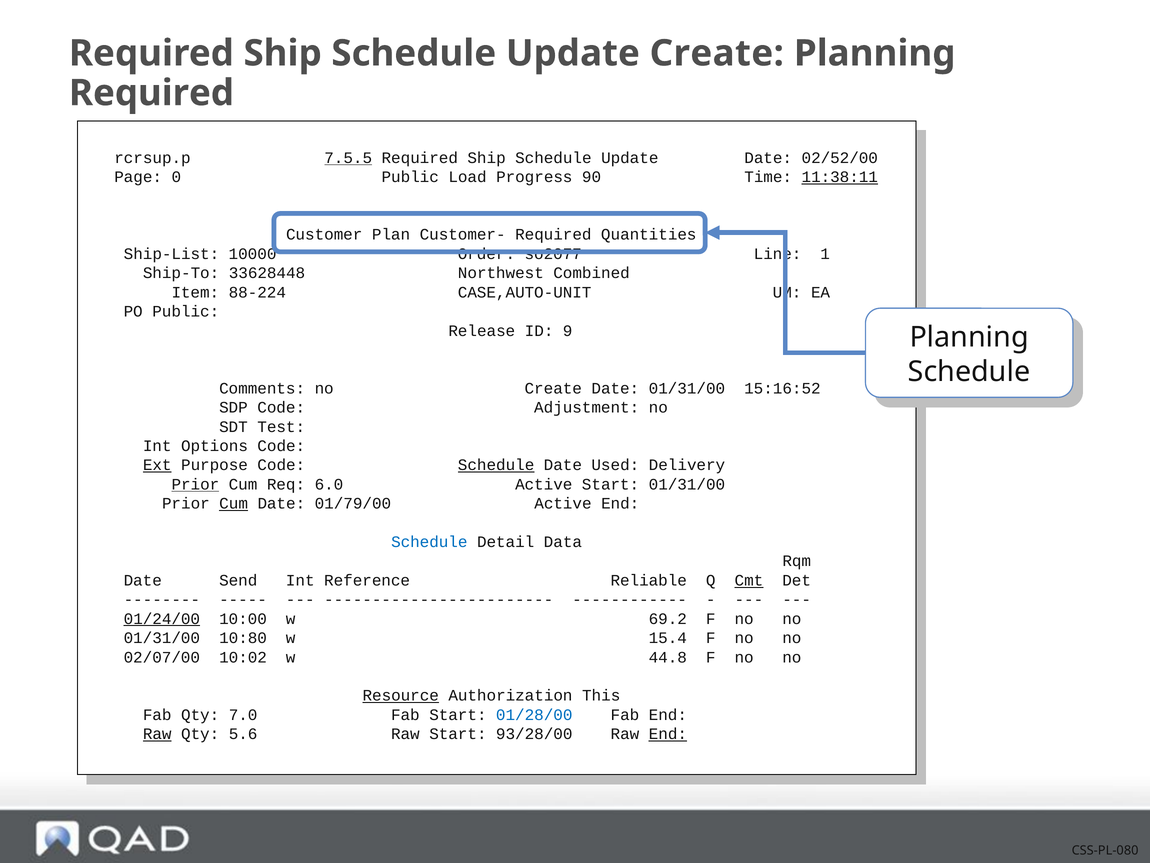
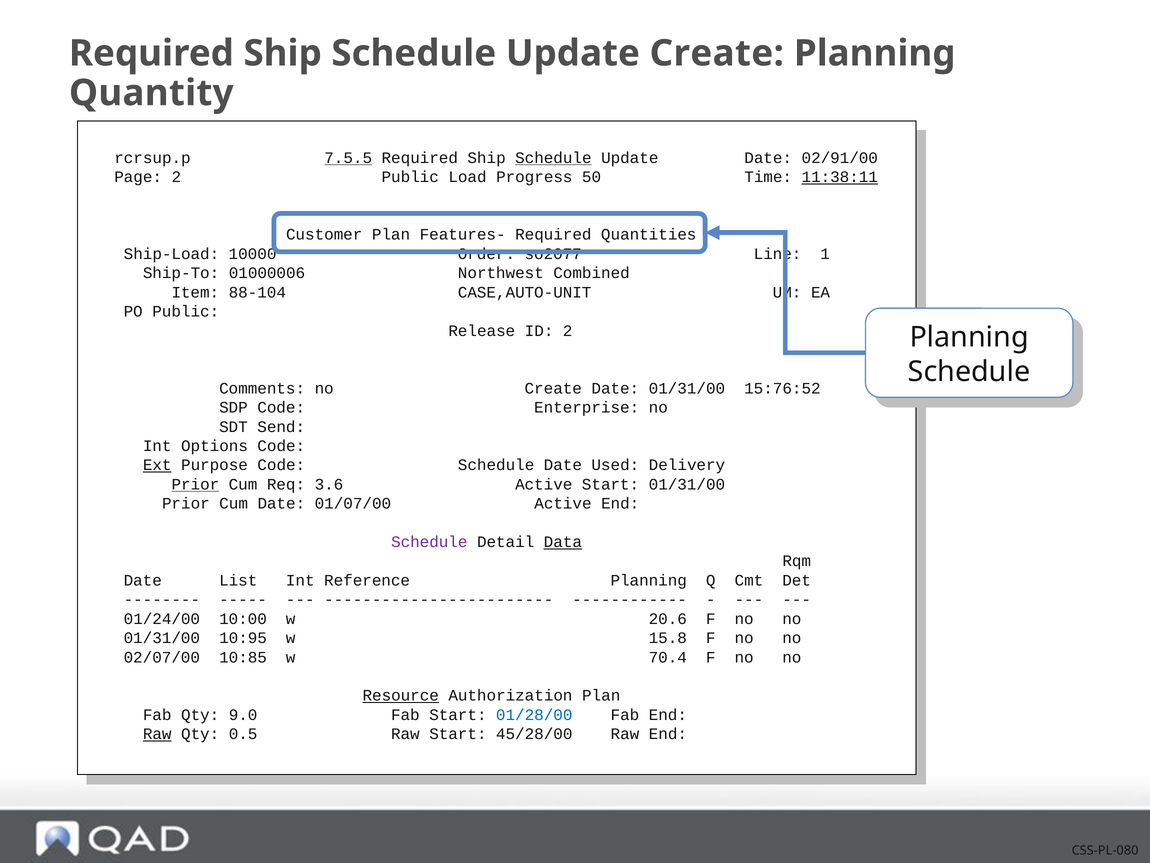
Required at (151, 93): Required -> Quantity
Schedule at (553, 158) underline: none -> present
02/52/00: 02/52/00 -> 02/91/00
Page 0: 0 -> 2
90: 90 -> 50
Customer-: Customer- -> Features-
Ship-List: Ship-List -> Ship-Load
33628448: 33628448 -> 01000006
88-224: 88-224 -> 88-104
ID 9: 9 -> 2
15:16:52: 15:16:52 -> 15:76:52
Adjustment: Adjustment -> Enterprise
Test: Test -> Send
Schedule at (496, 465) underline: present -> none
6.0: 6.0 -> 3.6
Cum at (234, 503) underline: present -> none
01/79/00: 01/79/00 -> 01/07/00
Schedule at (429, 542) colour: blue -> purple
Data underline: none -> present
Send: Send -> List
Reference Reliable: Reliable -> Planning
Cmt underline: present -> none
01/24/00 underline: present -> none
69.2: 69.2 -> 20.6
10:80: 10:80 -> 10:95
15.4: 15.4 -> 15.8
10:02: 10:02 -> 10:85
44.8: 44.8 -> 70.4
Authorization This: This -> Plan
7.0: 7.0 -> 9.0
5.6: 5.6 -> 0.5
93/28/00: 93/28/00 -> 45/28/00
End at (668, 734) underline: present -> none
